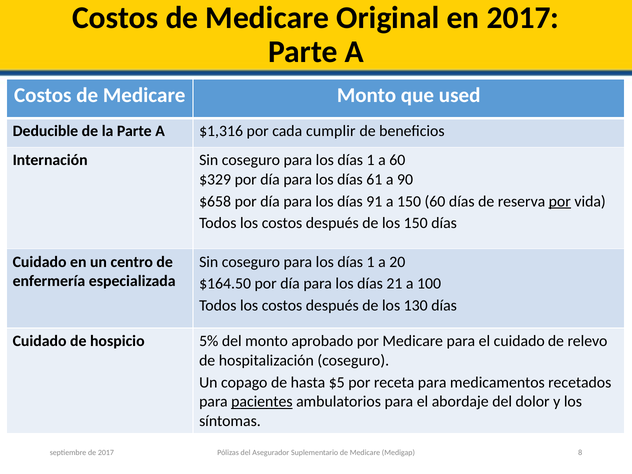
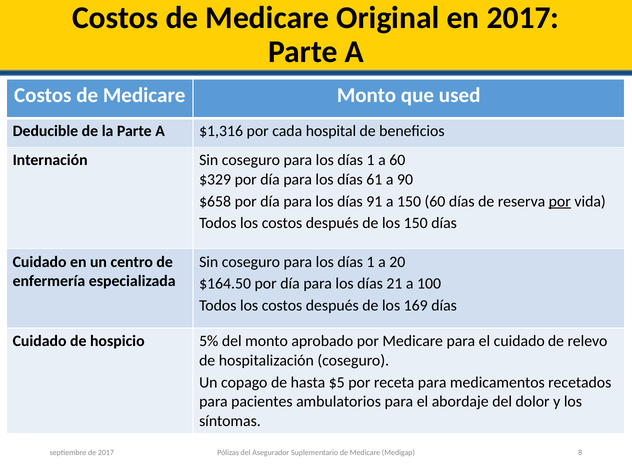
cumplir: cumplir -> hospital
130: 130 -> 169
pacientes underline: present -> none
